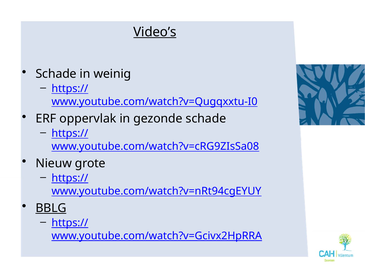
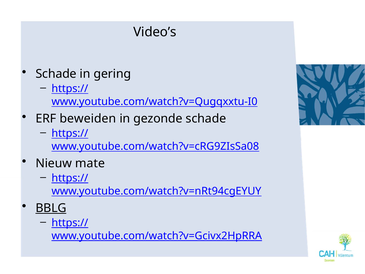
Video’s underline: present -> none
weinig: weinig -> gering
oppervlak: oppervlak -> beweiden
grote: grote -> mate
